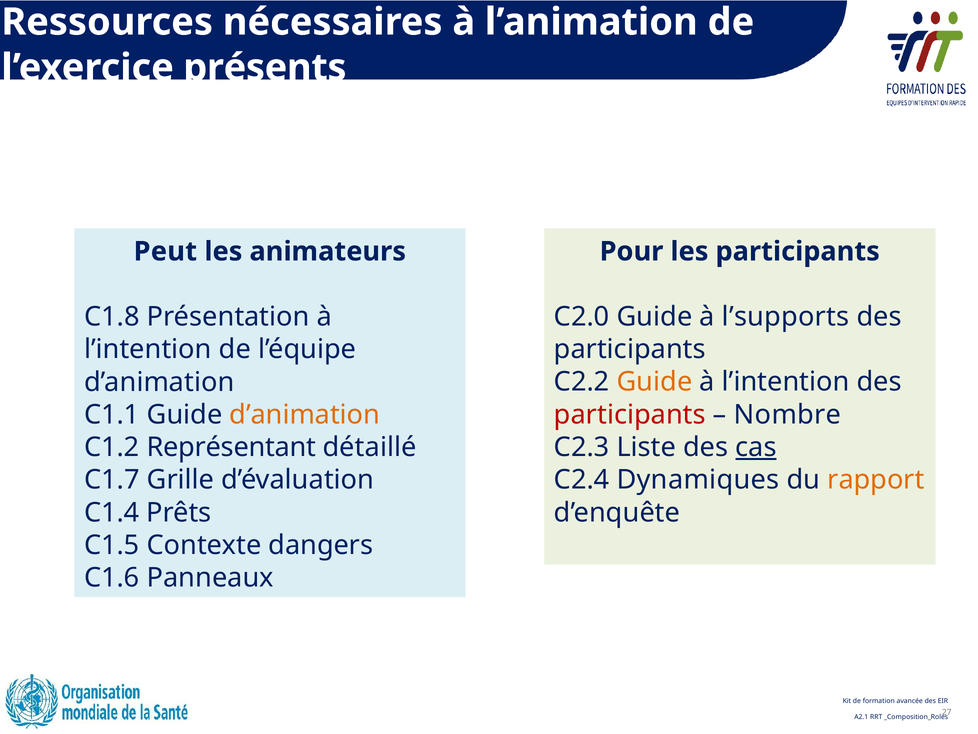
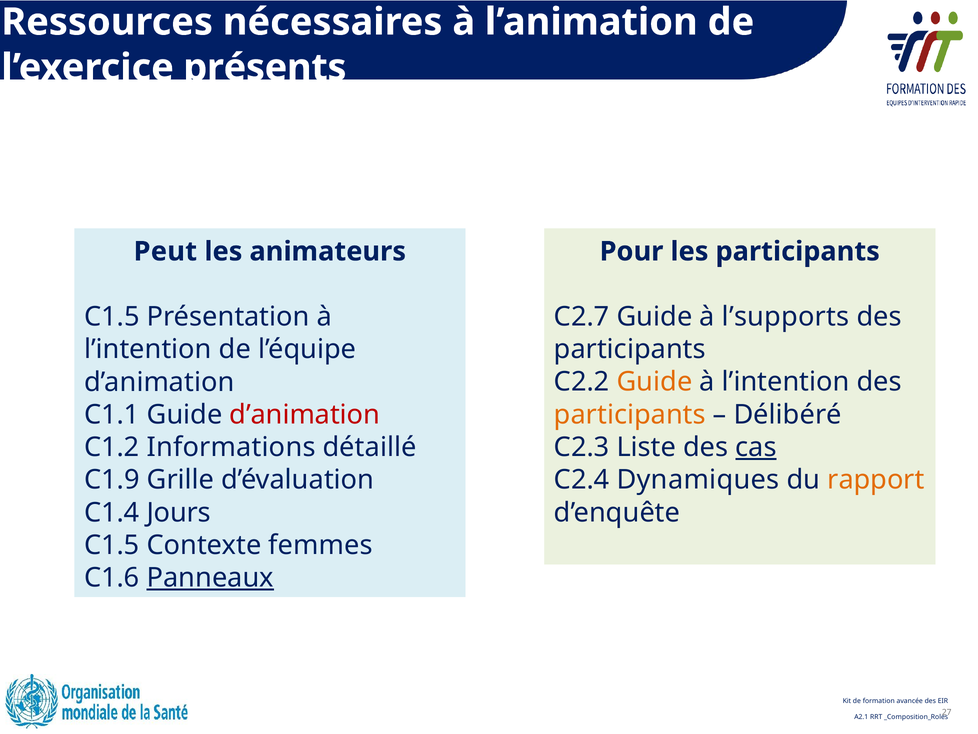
C1.8 at (112, 317): C1.8 -> C1.5
C2.0: C2.0 -> C2.7
participants at (630, 414) colour: red -> orange
Nombre: Nombre -> Délibéré
d’animation at (305, 414) colour: orange -> red
Représentant: Représentant -> Informations
C1.7: C1.7 -> C1.9
Prêts: Prêts -> Jours
dangers: dangers -> femmes
Panneaux underline: none -> present
